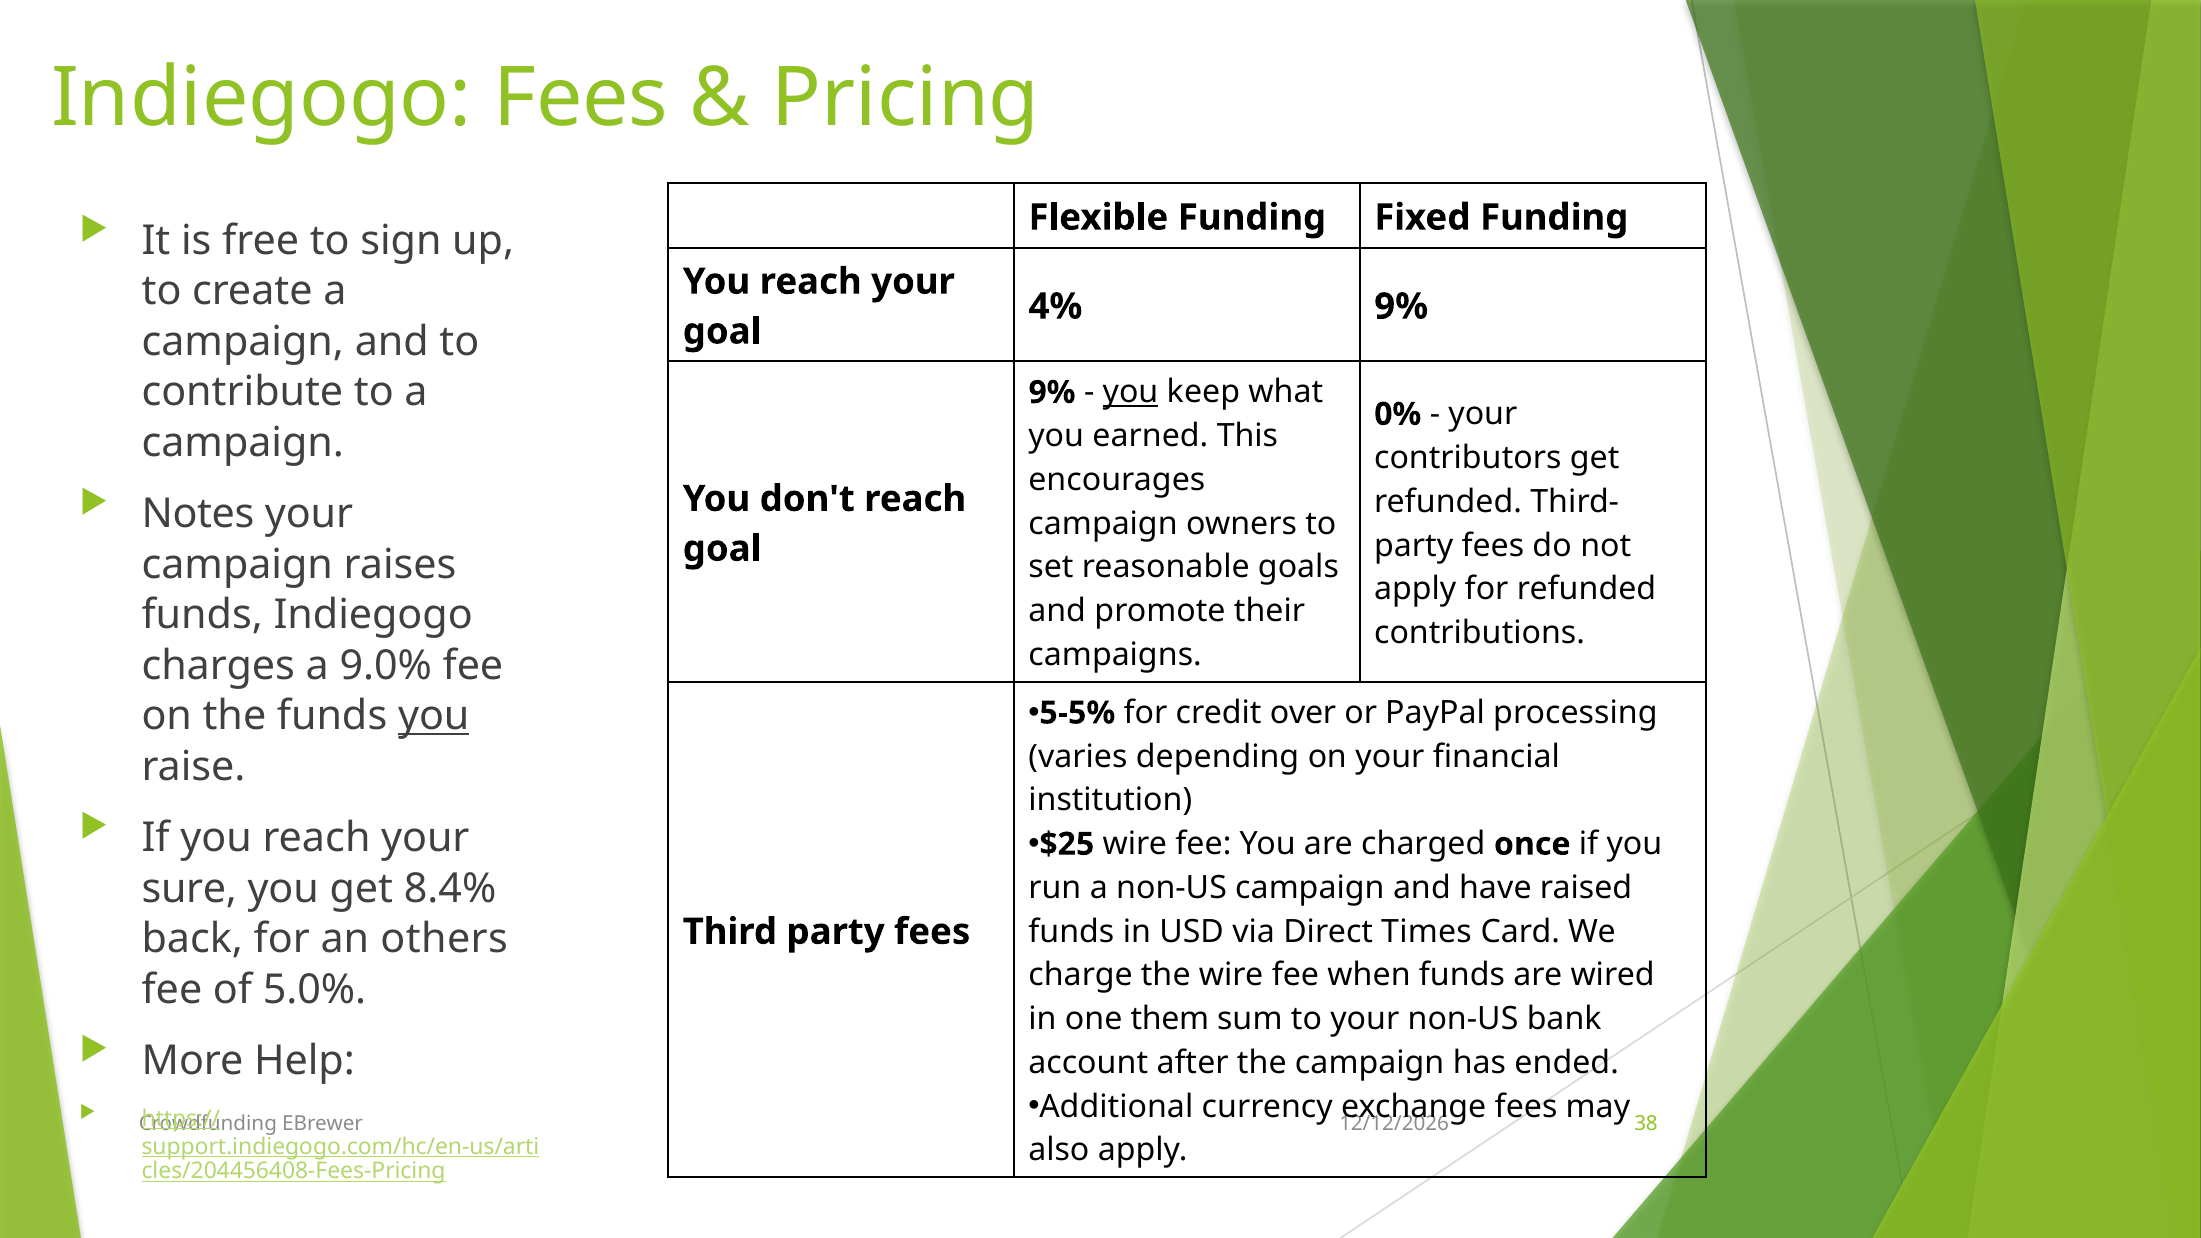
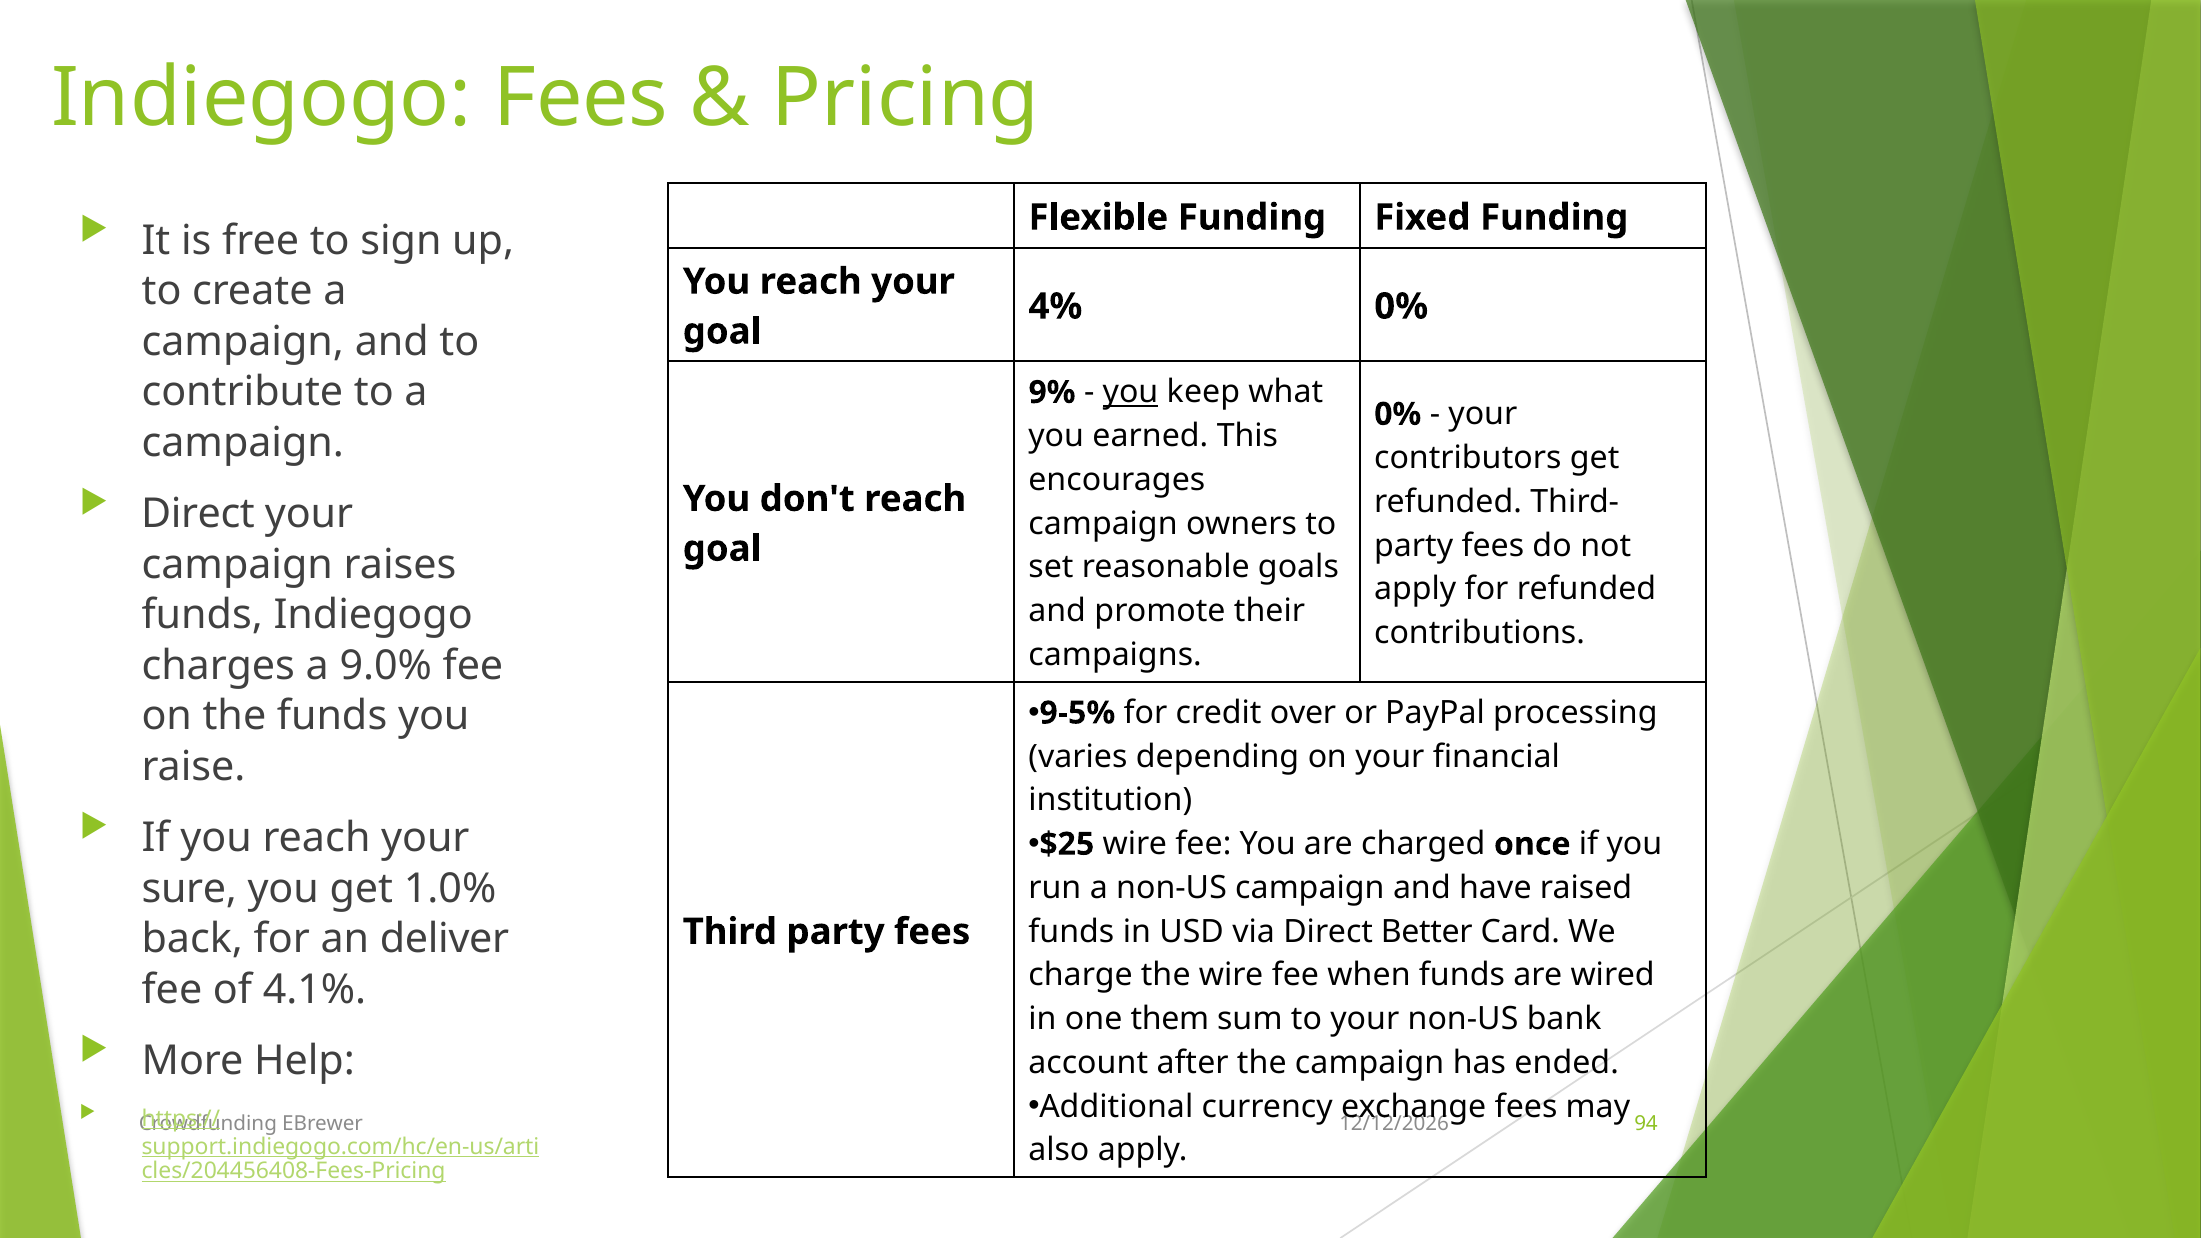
4% 9%: 9% -> 0%
Notes at (198, 514): Notes -> Direct
5-5%: 5-5% -> 9-5%
you at (434, 716) underline: present -> none
8.4%: 8.4% -> 1.0%
Times: Times -> Better
others: others -> deliver
5.0%: 5.0% -> 4.1%
38: 38 -> 94
